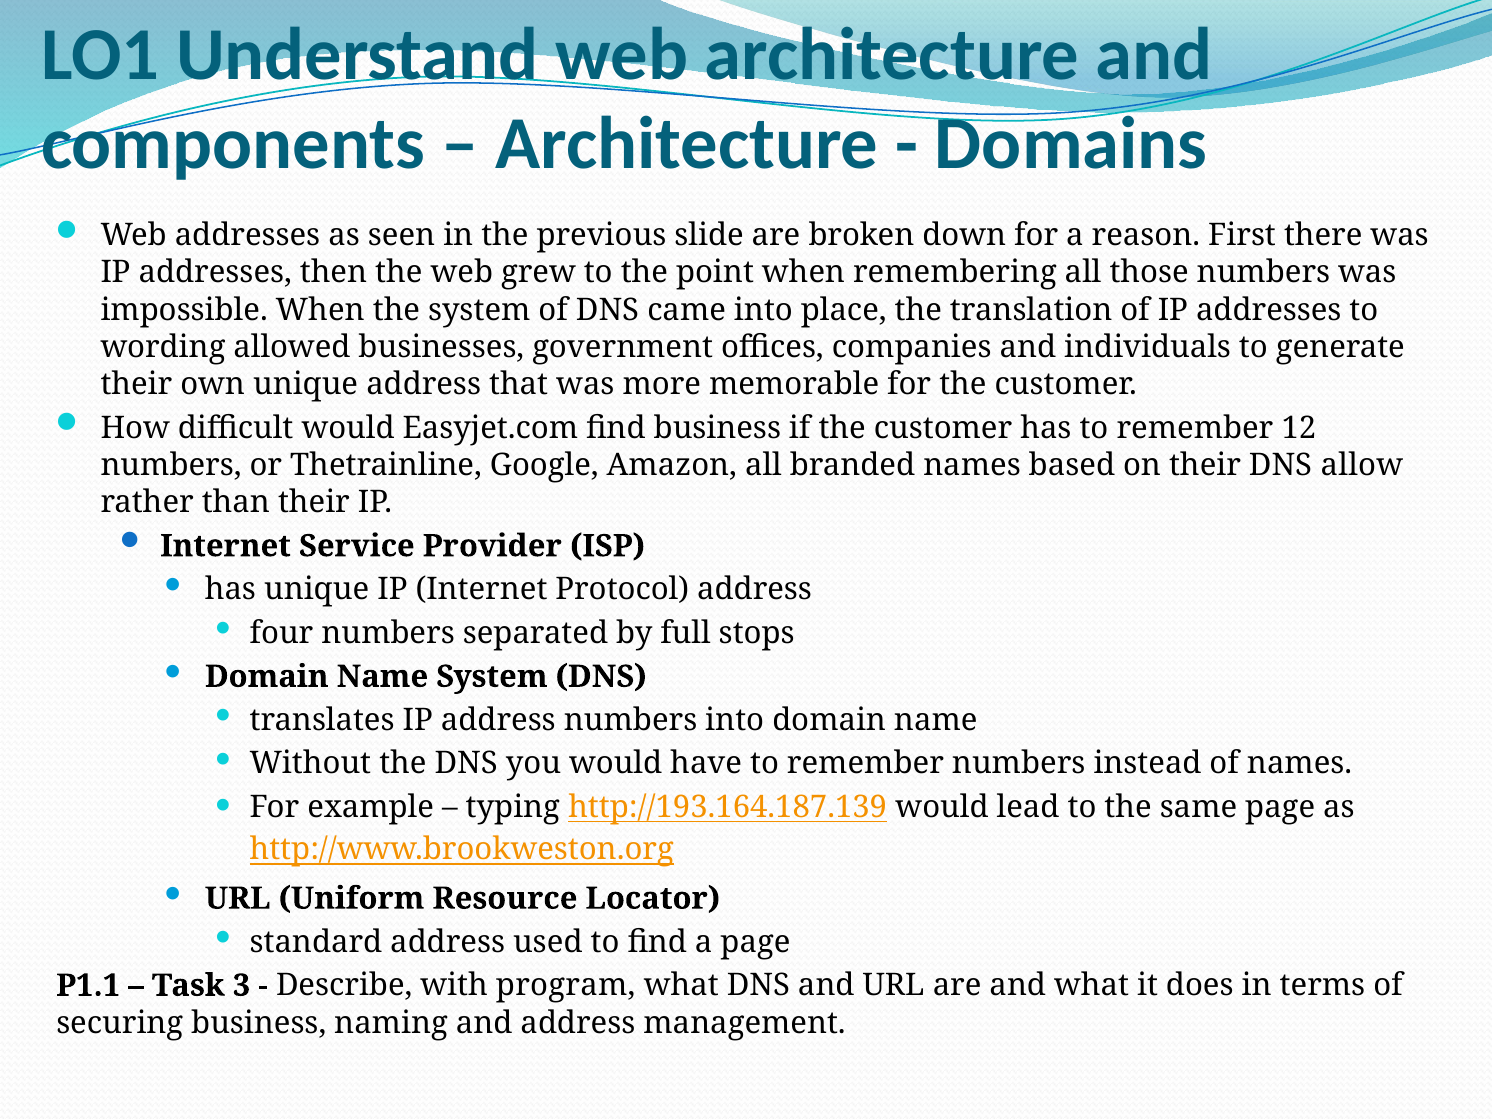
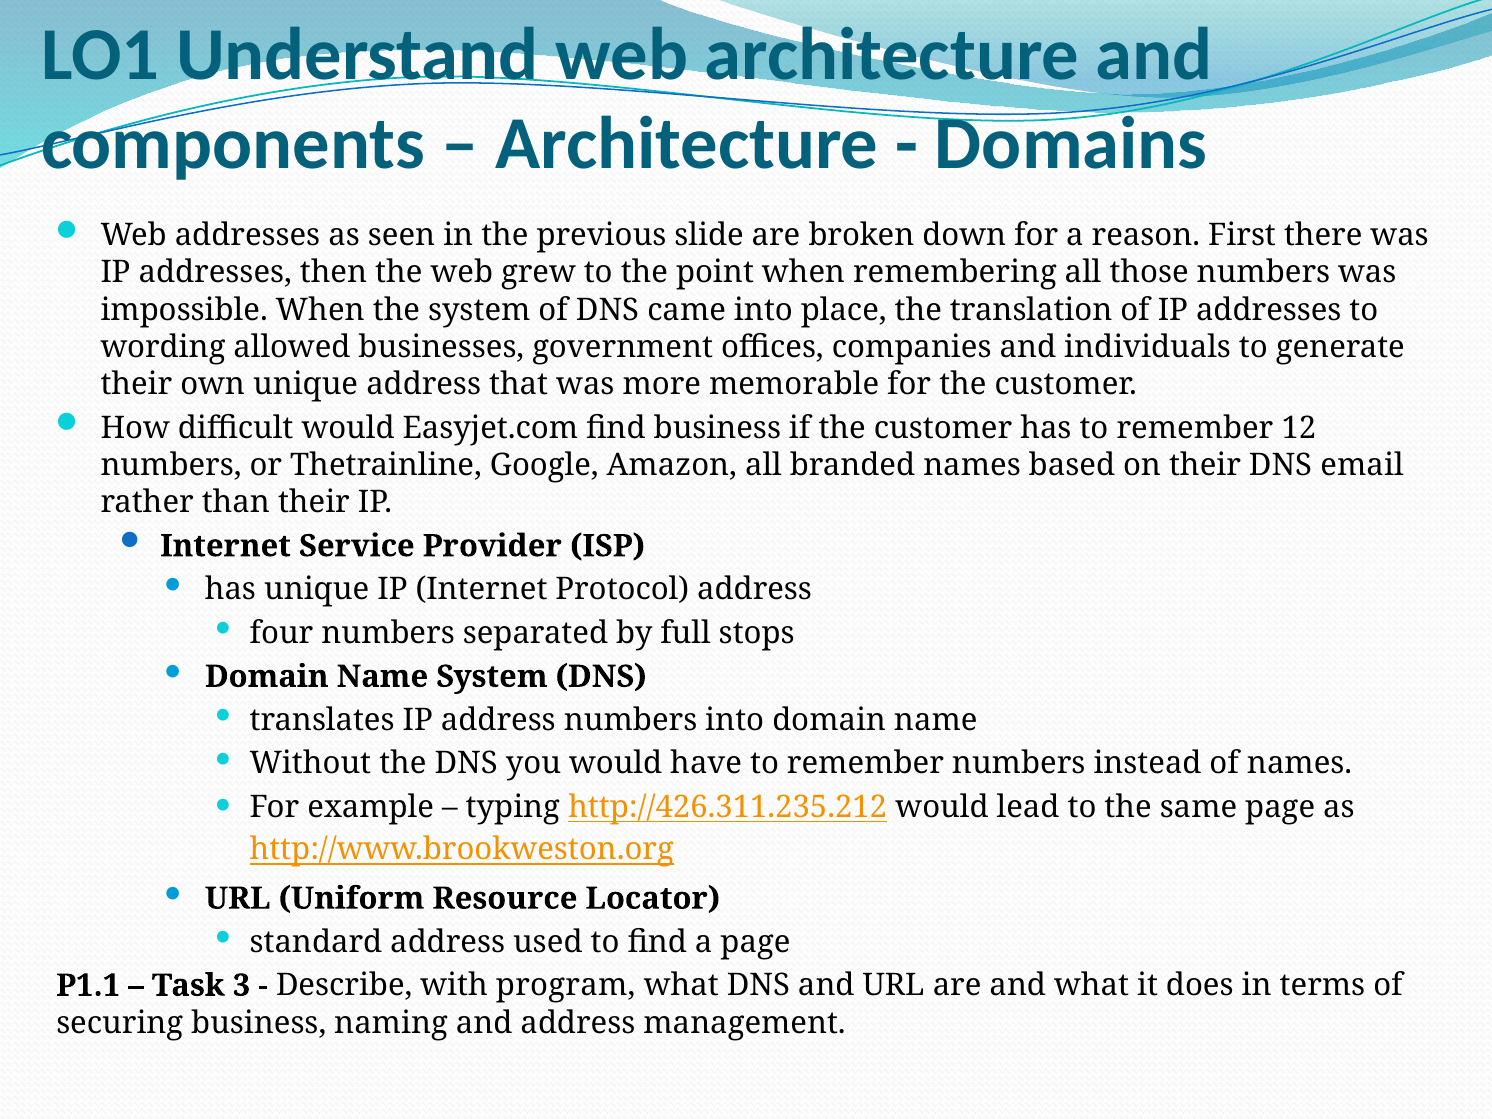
allow: allow -> email
http://193.164.187.139: http://193.164.187.139 -> http://426.311.235.212
